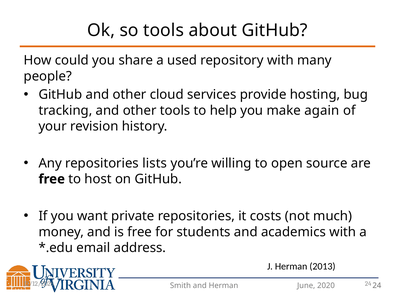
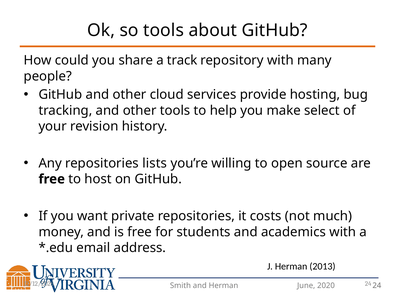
used: used -> track
again: again -> select
